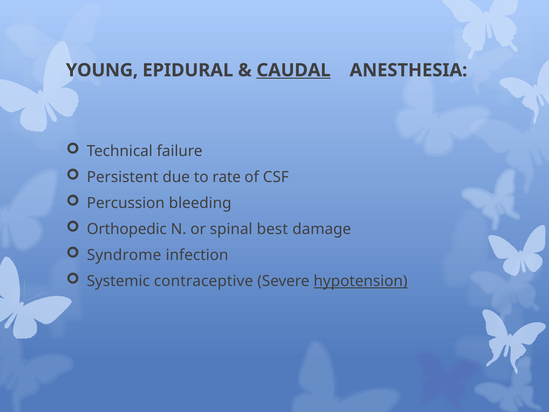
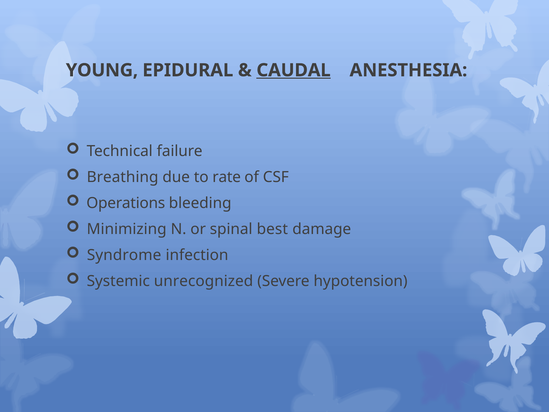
Persistent: Persistent -> Breathing
Percussion: Percussion -> Operations
Orthopedic: Orthopedic -> Minimizing
contraceptive: contraceptive -> unrecognized
hypotension underline: present -> none
